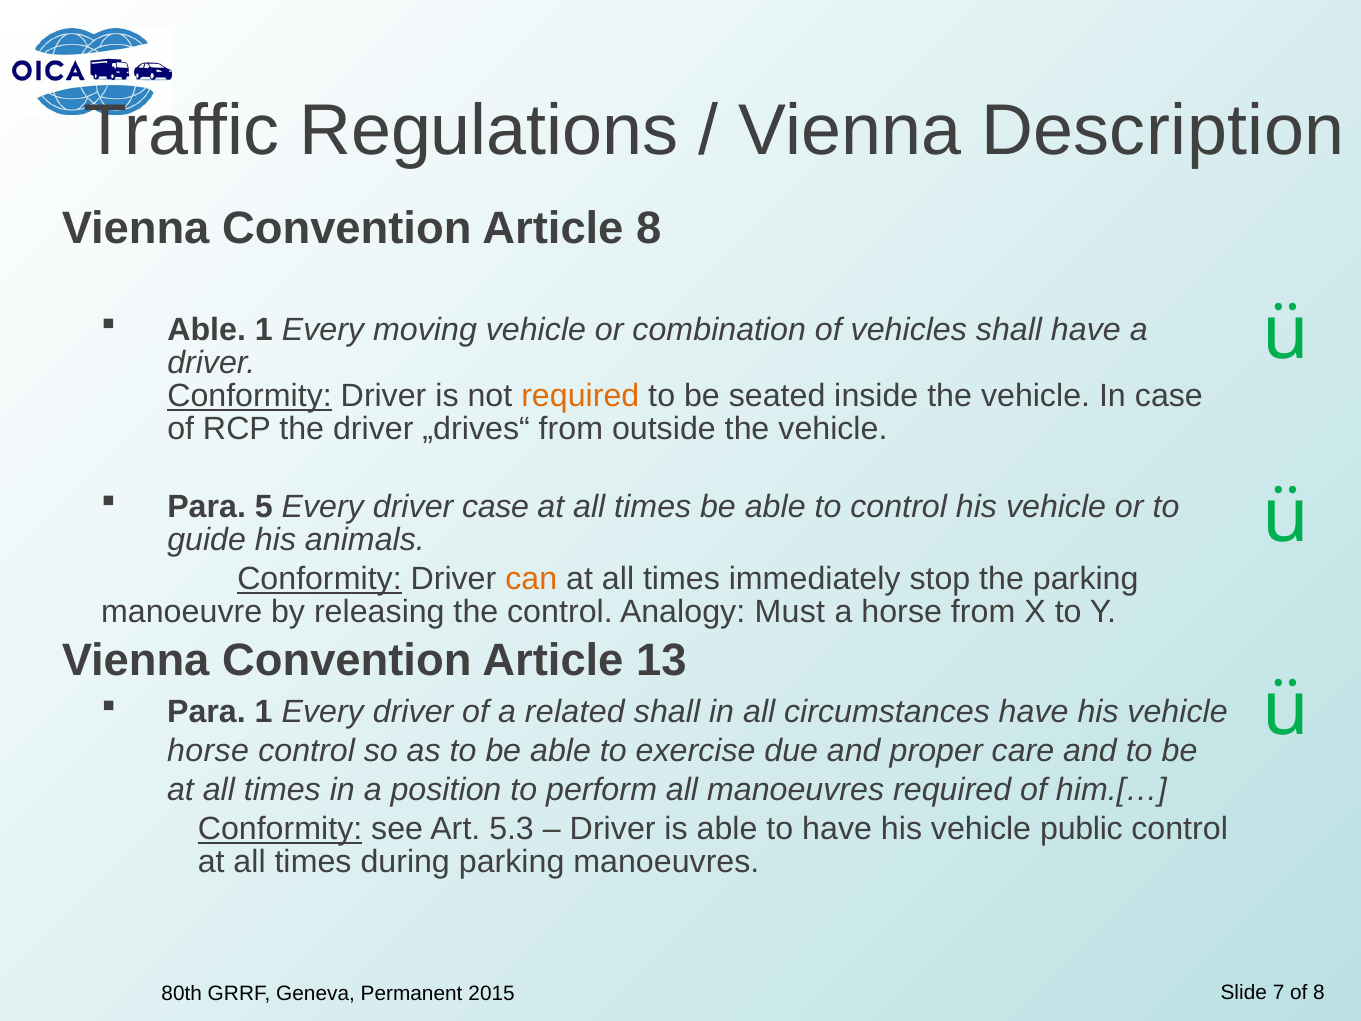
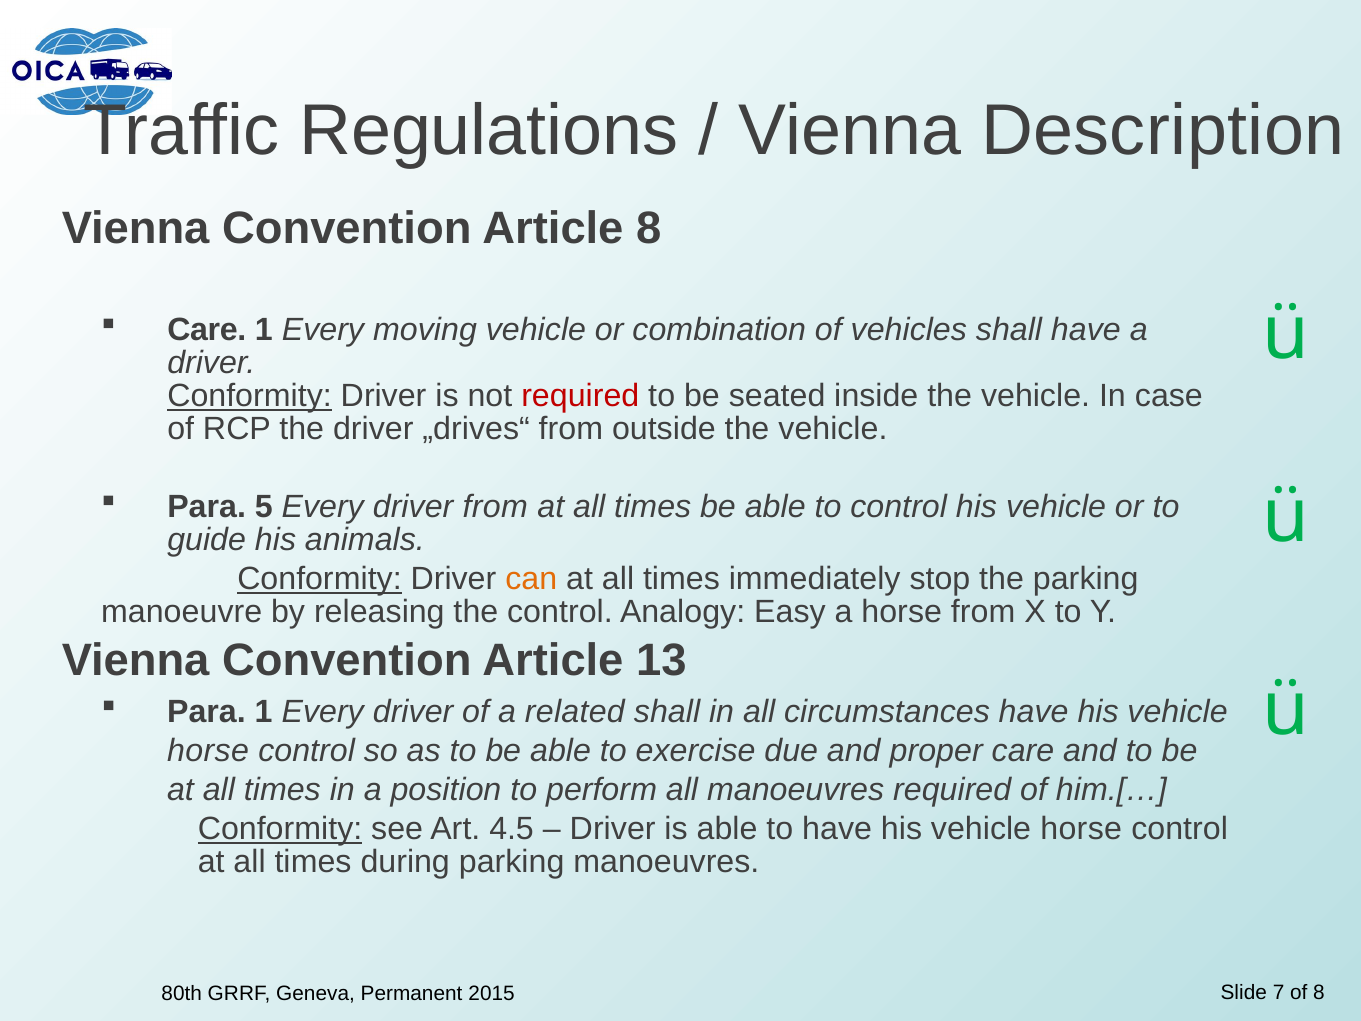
Able at (207, 330): Able -> Care
required at (580, 396) colour: orange -> red
driver case: case -> from
Must: Must -> Easy
5.3: 5.3 -> 4.5
public at (1081, 828): public -> horse
